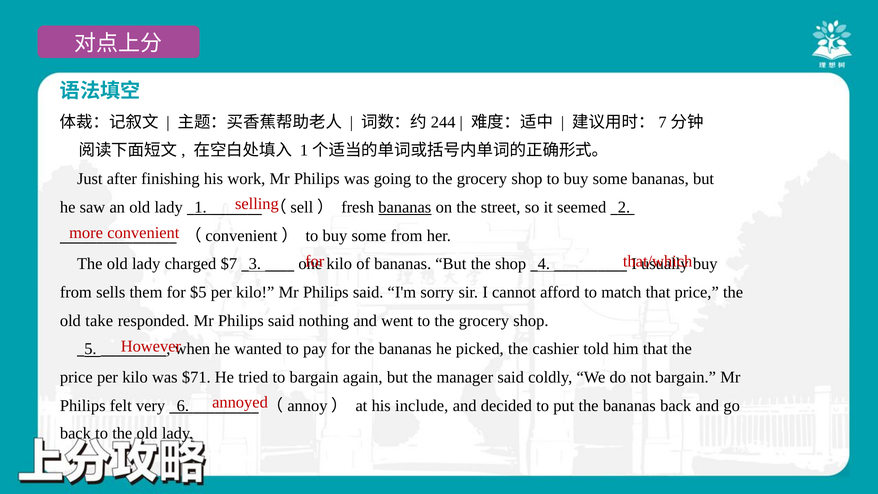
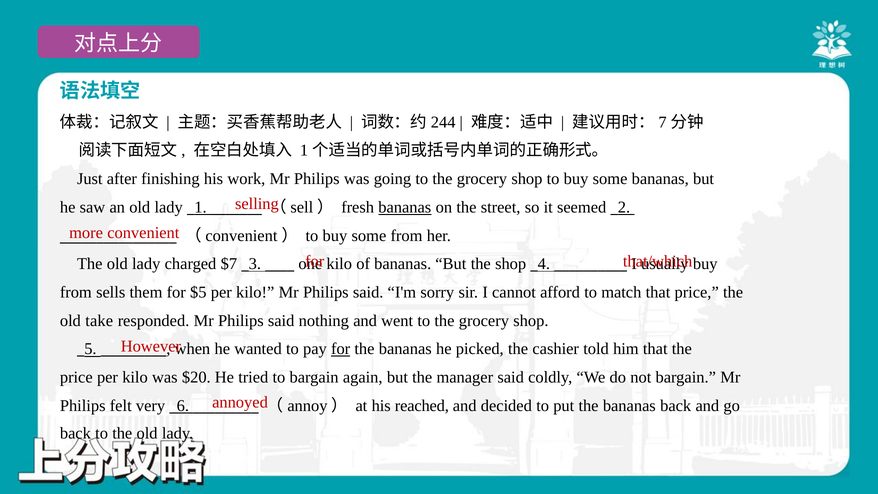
for at (341, 349) underline: none -> present
$71: $71 -> $20
include: include -> reached
